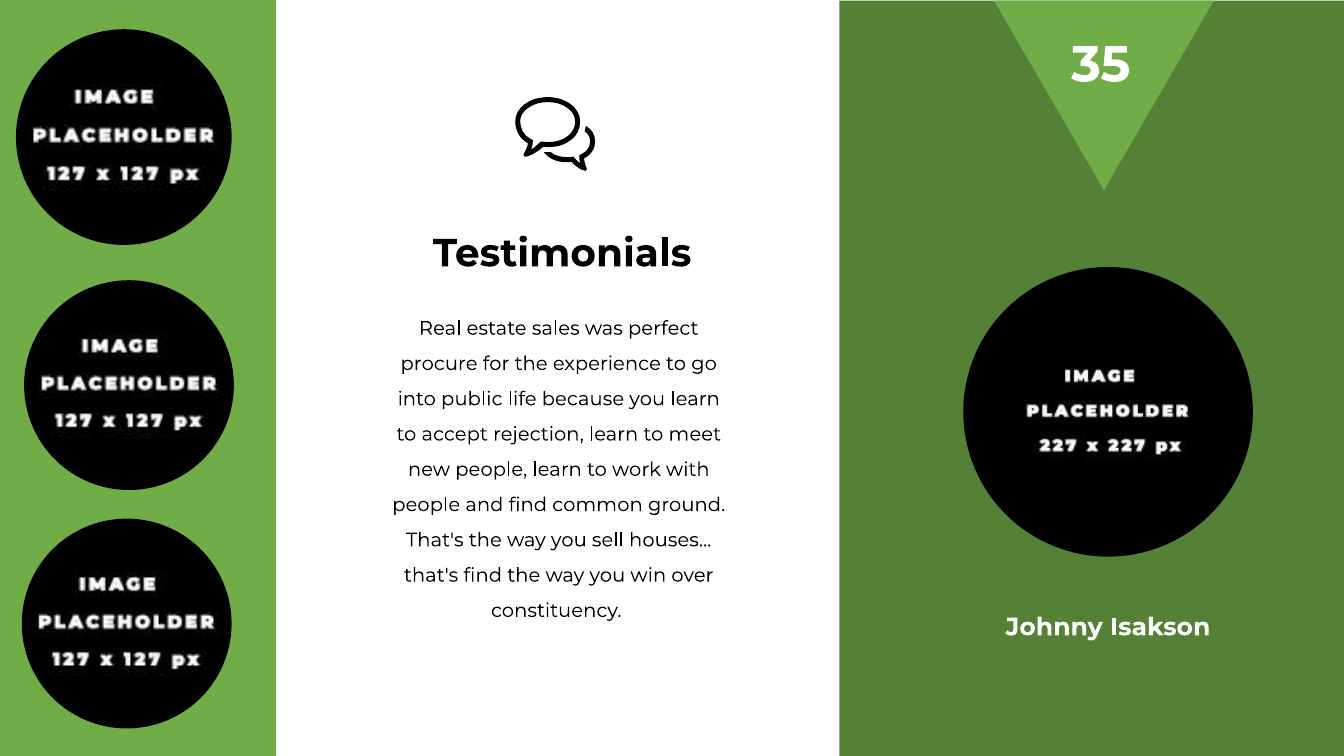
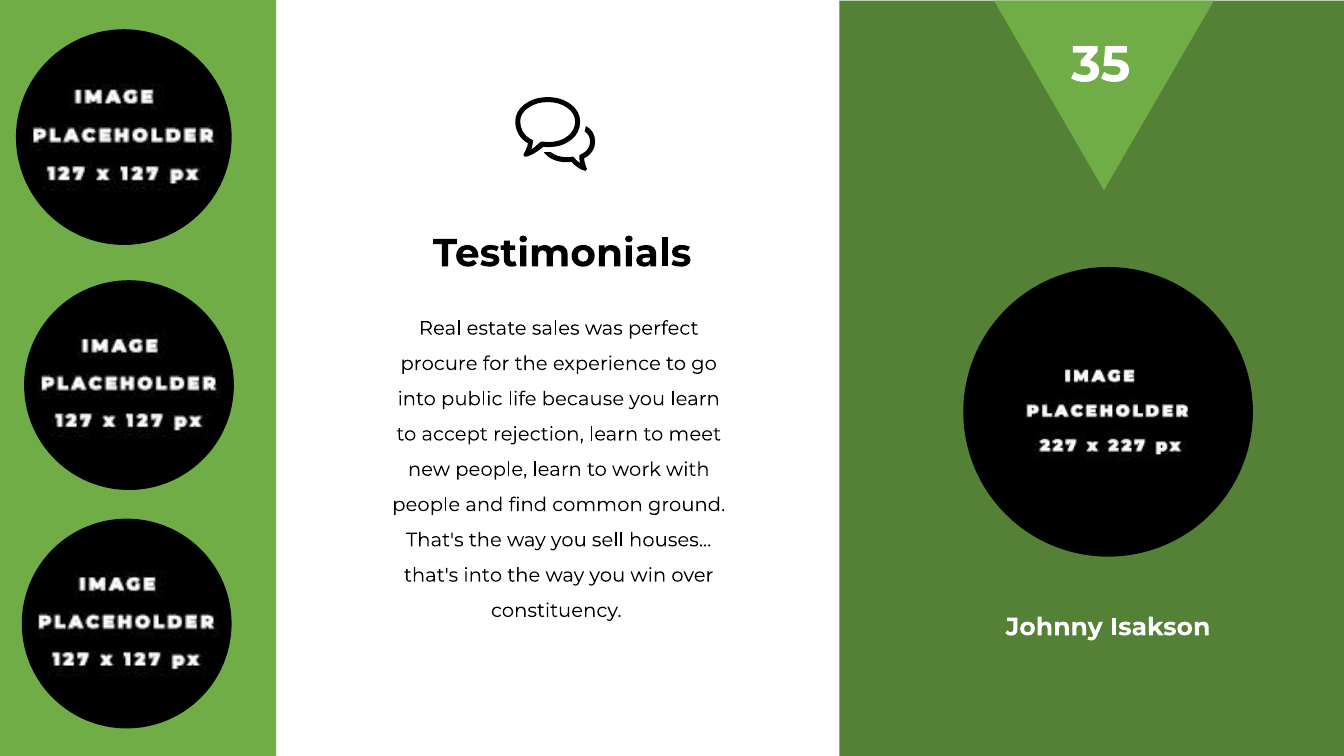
that's find: find -> into
